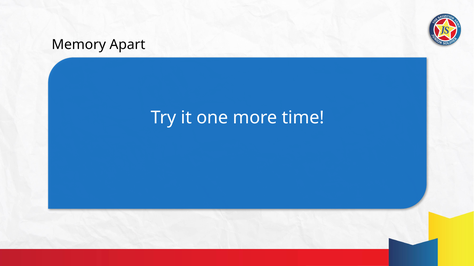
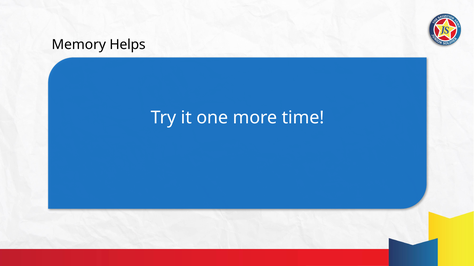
Apart: Apart -> Helps
